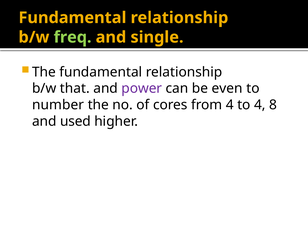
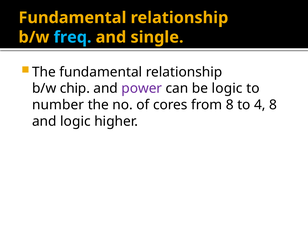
freq colour: light green -> light blue
that: that -> chip
be even: even -> logic
from 4: 4 -> 8
and used: used -> logic
